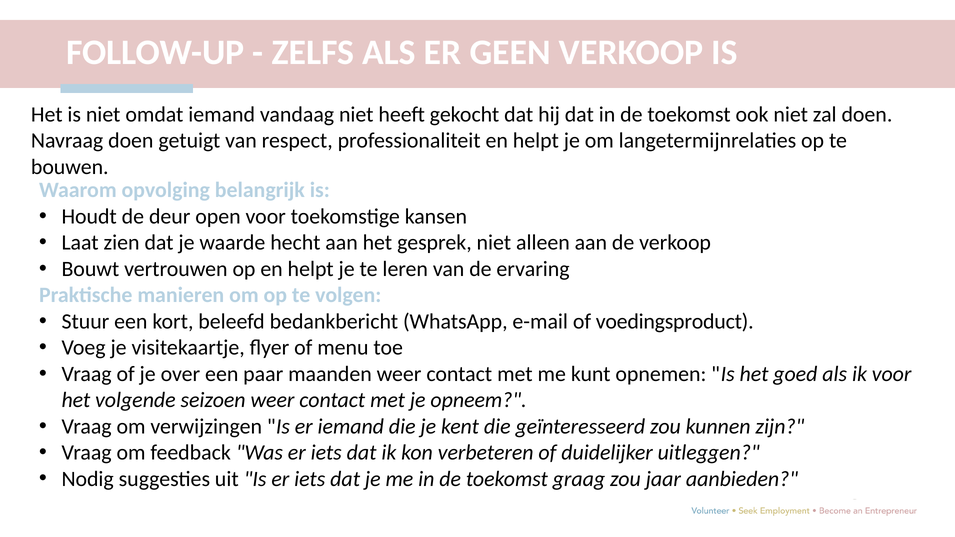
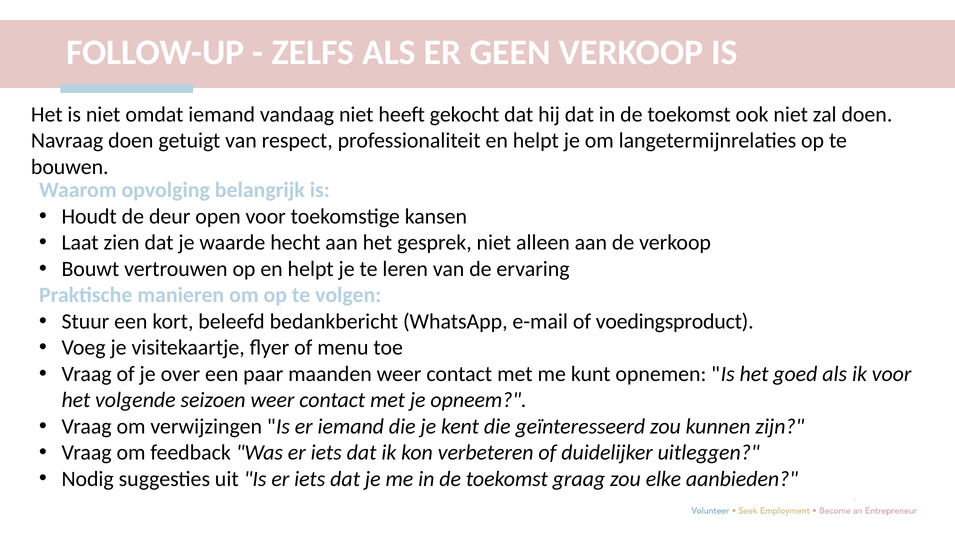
jaar: jaar -> elke
